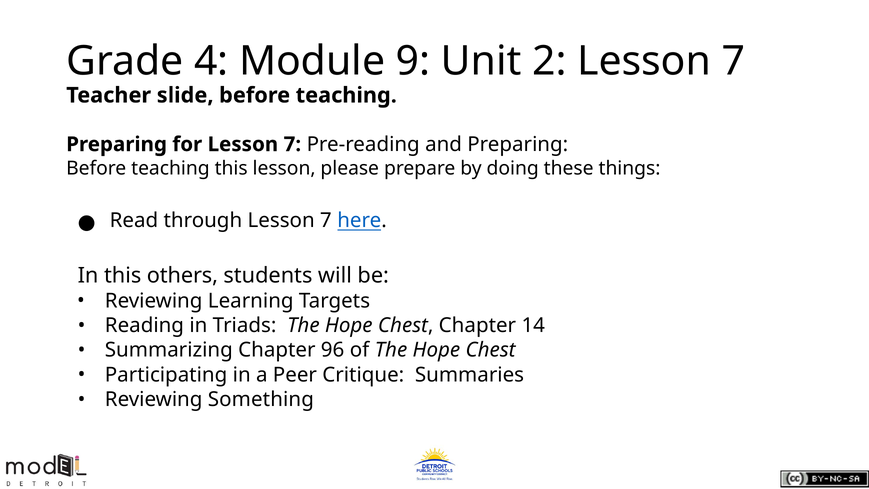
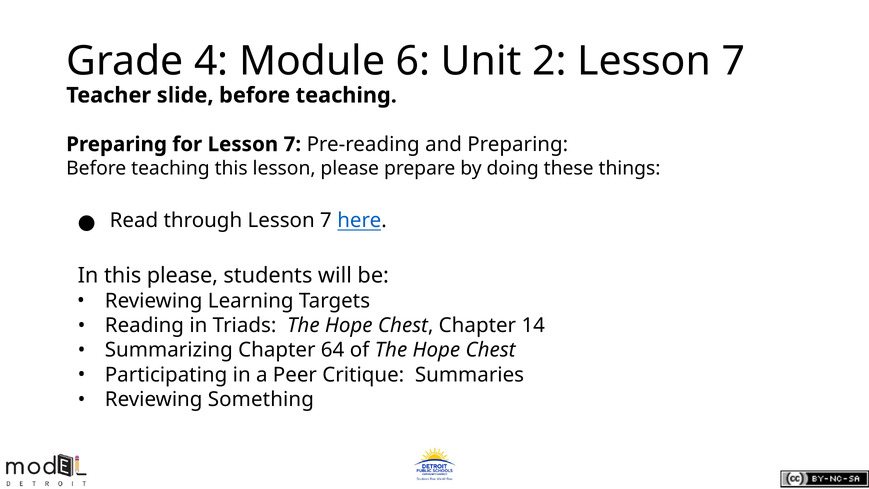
9: 9 -> 6
this others: others -> please
96: 96 -> 64
